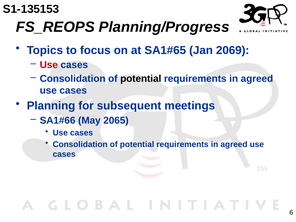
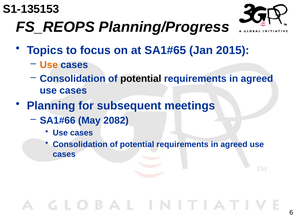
2069: 2069 -> 2015
Use at (49, 65) colour: red -> orange
2065: 2065 -> 2082
